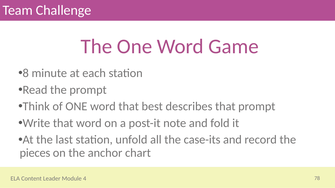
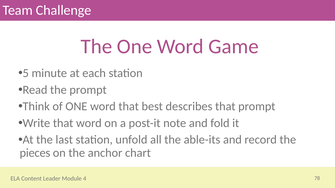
8: 8 -> 5
case-its: case-its -> able-its
